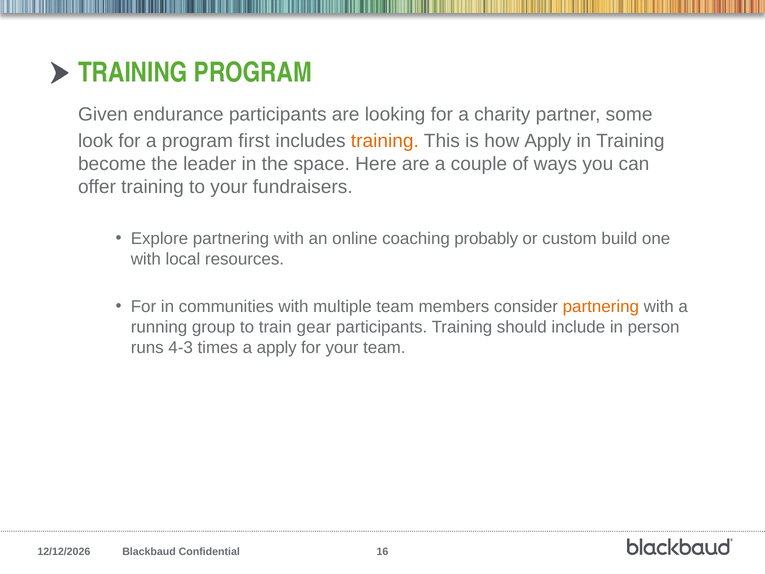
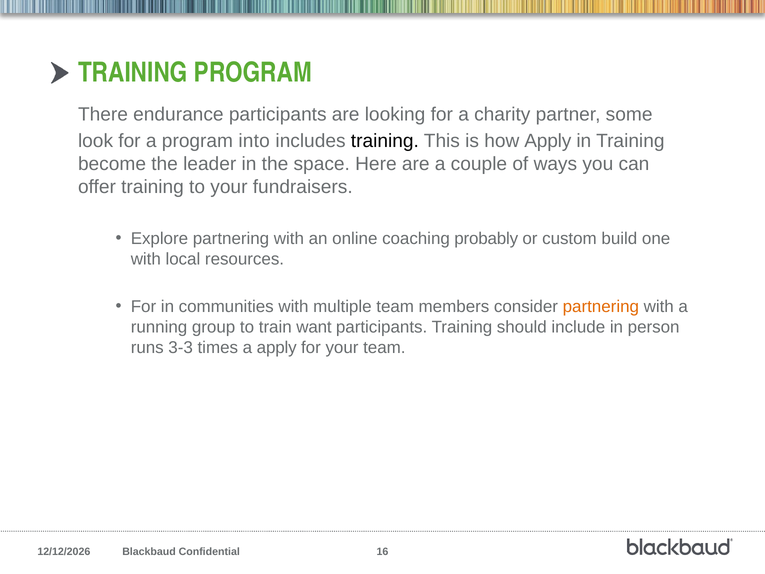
Given: Given -> There
first: first -> into
training at (385, 141) colour: orange -> black
gear: gear -> want
4-3: 4-3 -> 3-3
